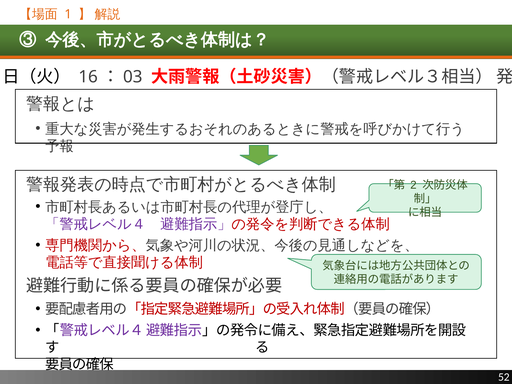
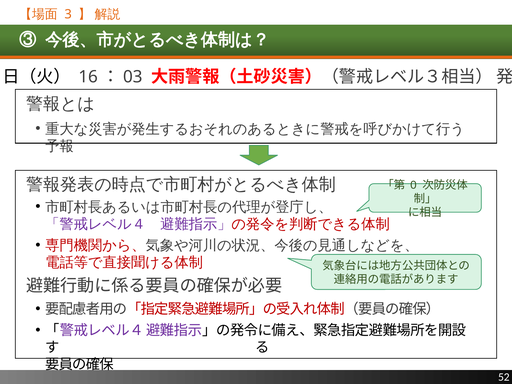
1: 1 -> 3
2: 2 -> 0
